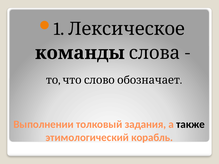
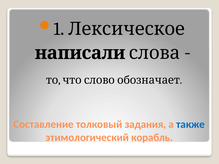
команды: команды -> написали
Выполнении: Выполнении -> Составление
также colour: black -> blue
